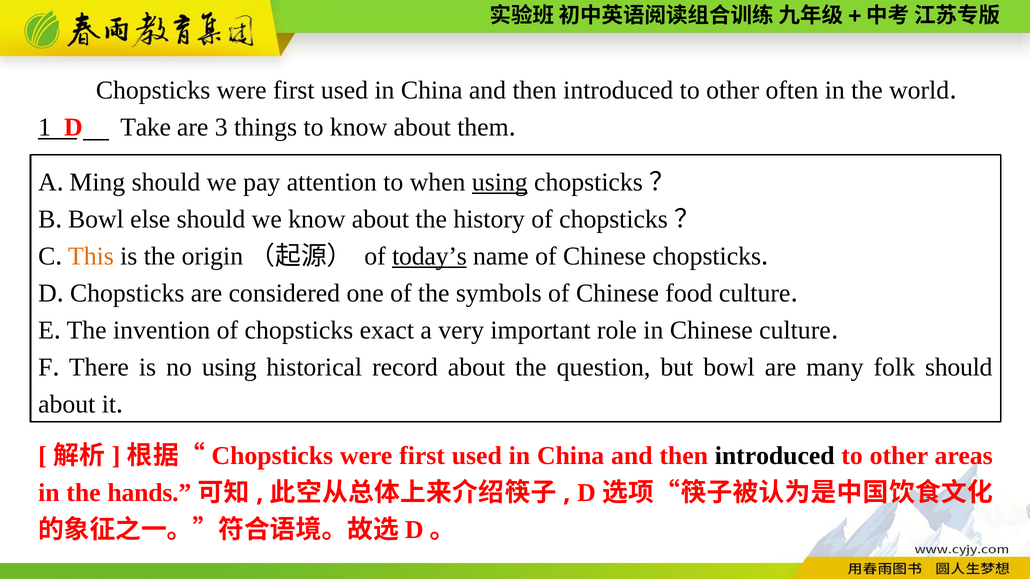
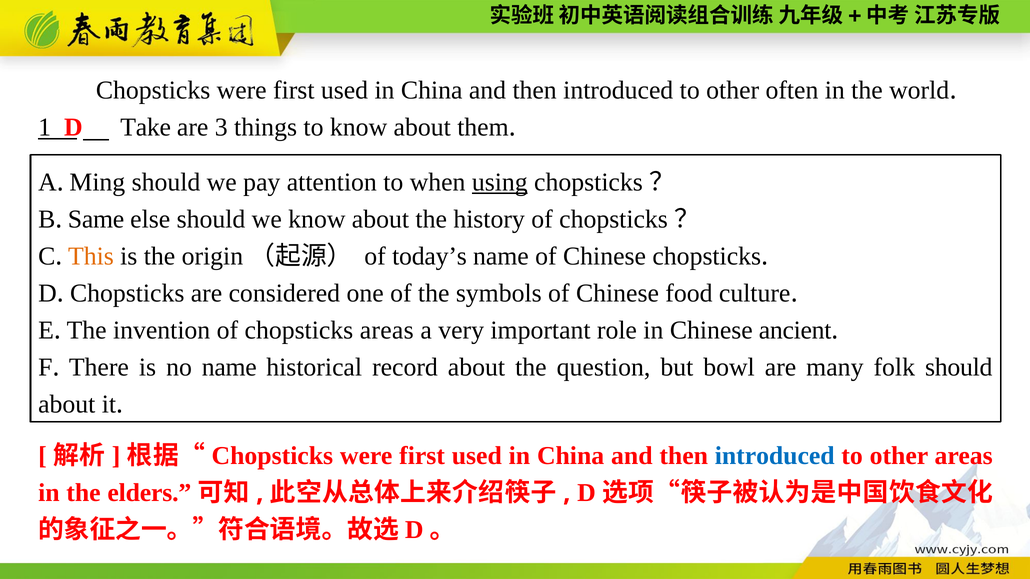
Bowl at (96, 219): Bowl -> Same
today’s underline: present -> none
chopsticks exact: exact -> areas
Chinese culture: culture -> ancient
no using: using -> name
introduced at (775, 456) colour: black -> blue
hands: hands -> elders
